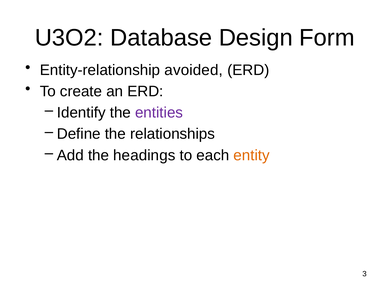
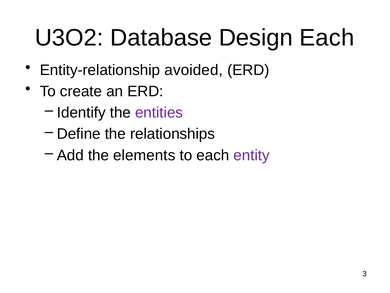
Design Form: Form -> Each
headings: headings -> elements
entity colour: orange -> purple
